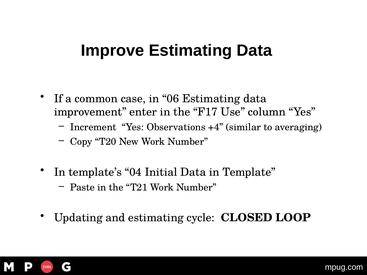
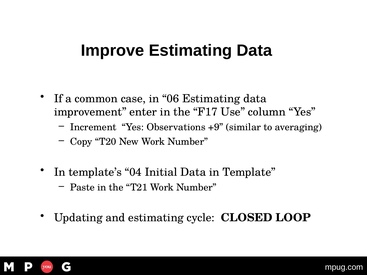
+4: +4 -> +9
